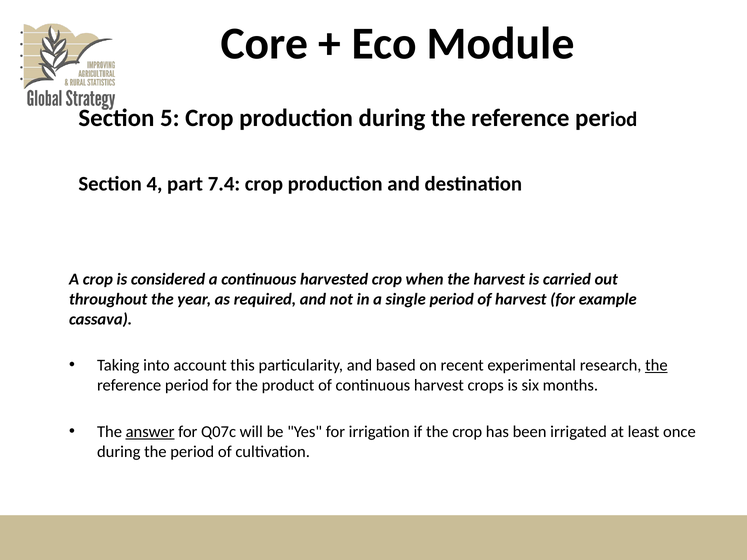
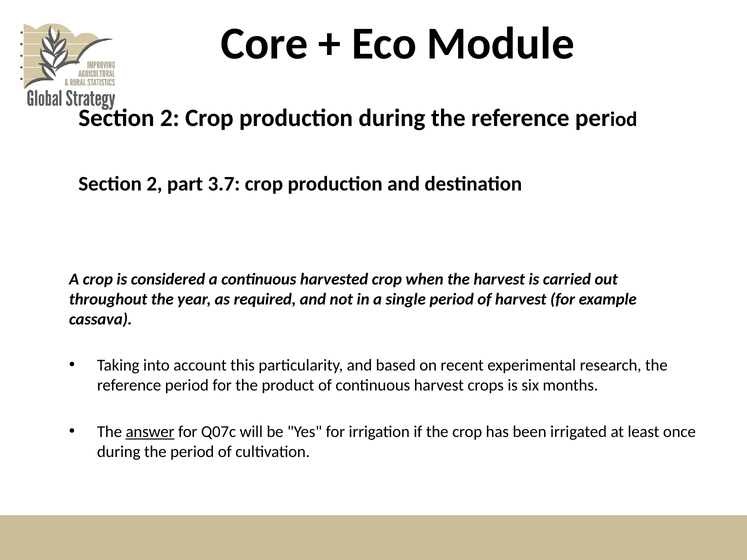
5 at (170, 118): 5 -> 2
4 at (154, 184): 4 -> 2
7.4: 7.4 -> 3.7
the at (656, 366) underline: present -> none
